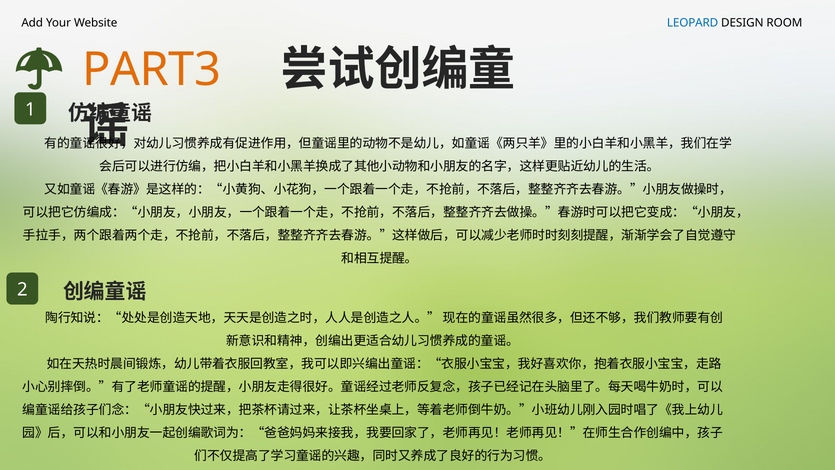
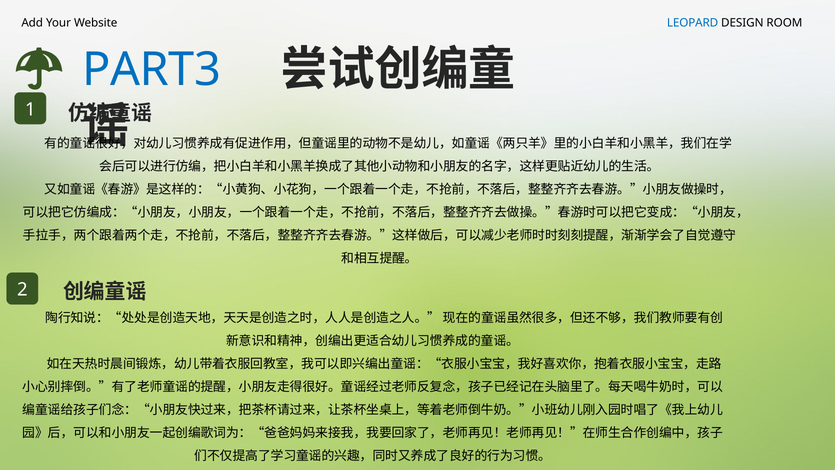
PART3 colour: orange -> blue
